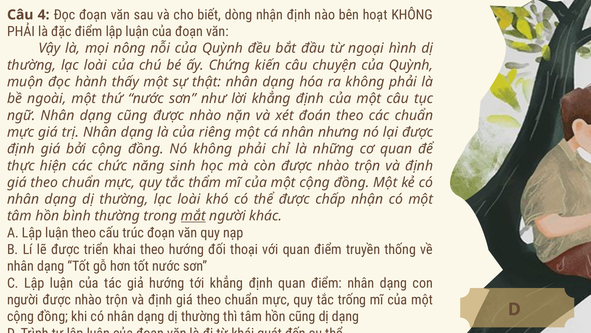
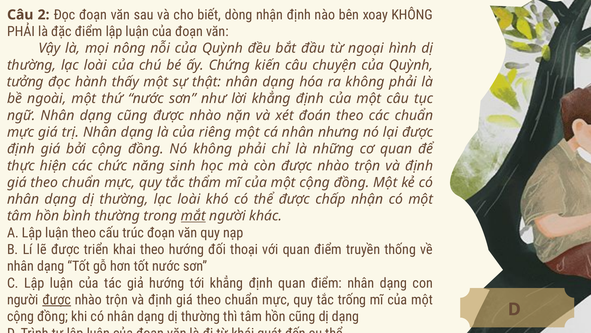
4: 4 -> 2
hoạt: hoạt -> xoay
muộn: muộn -> tưởng
được at (57, 299) underline: none -> present
